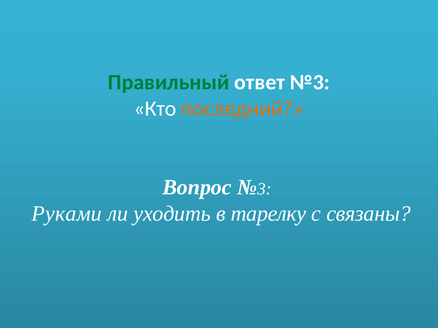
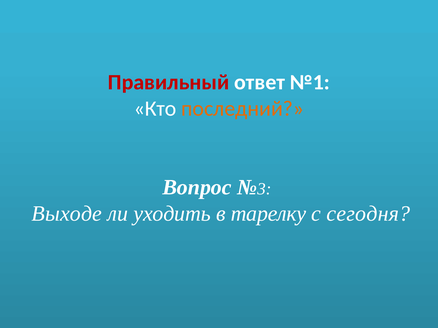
Правильный colour: green -> red
№3: №3 -> №1
Руками: Руками -> Выходе
связаны: связаны -> сегодня
